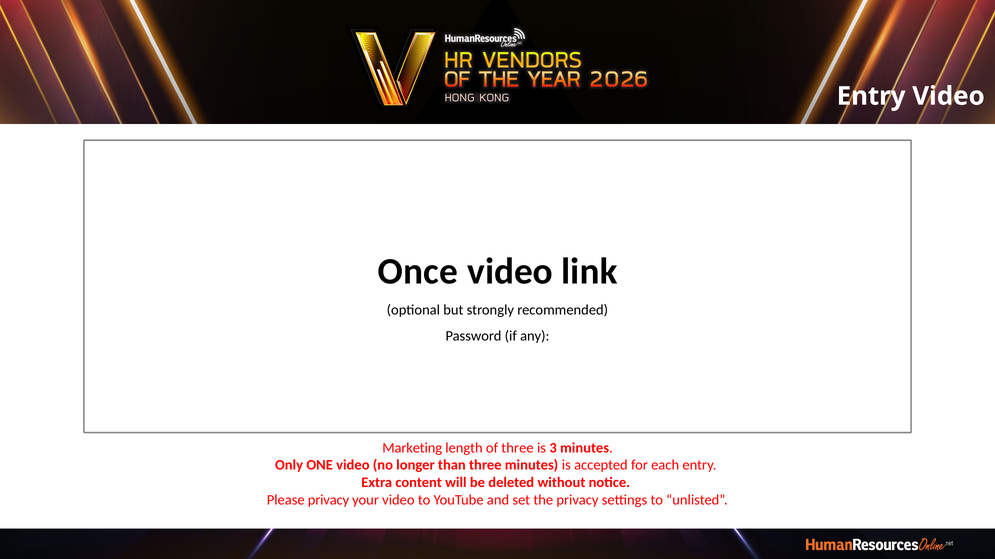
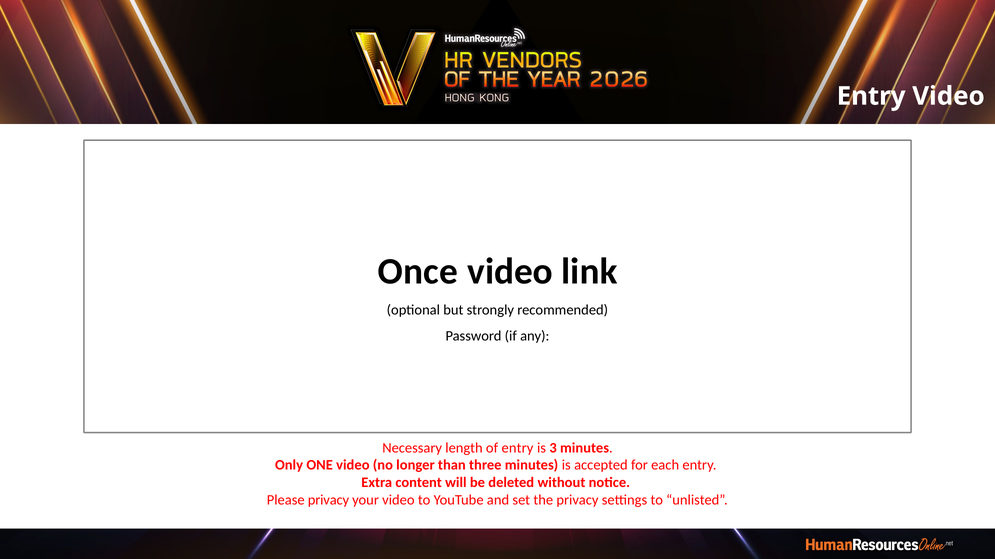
Marketing: Marketing -> Necessary
of three: three -> entry
